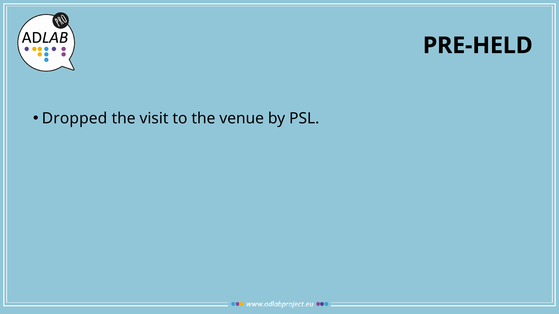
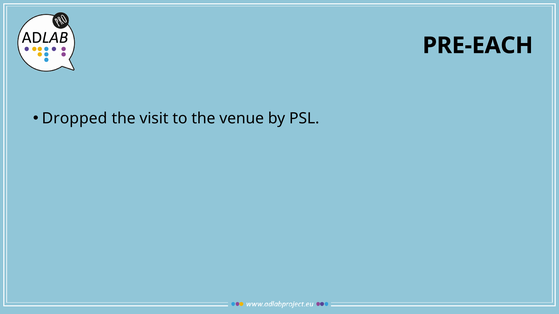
PRE-HELD: PRE-HELD -> PRE-EACH
